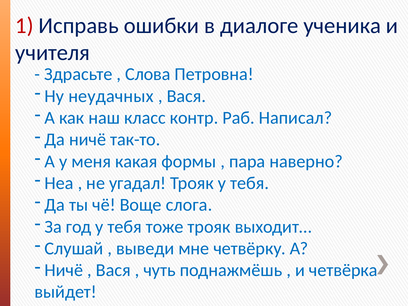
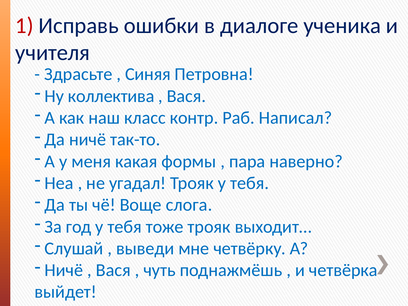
Слова: Слова -> Синяя
неудачных: неудачных -> коллектива
